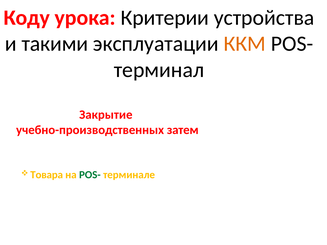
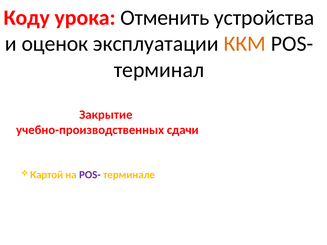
Критерии: Критерии -> Отменить
такими: такими -> оценок
затем: затем -> сдачи
Товара: Товара -> Картой
POS- at (90, 175) colour: green -> purple
